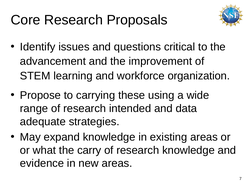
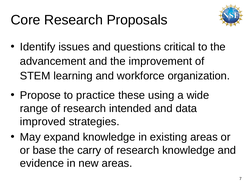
carrying: carrying -> practice
adequate: adequate -> improved
what: what -> base
